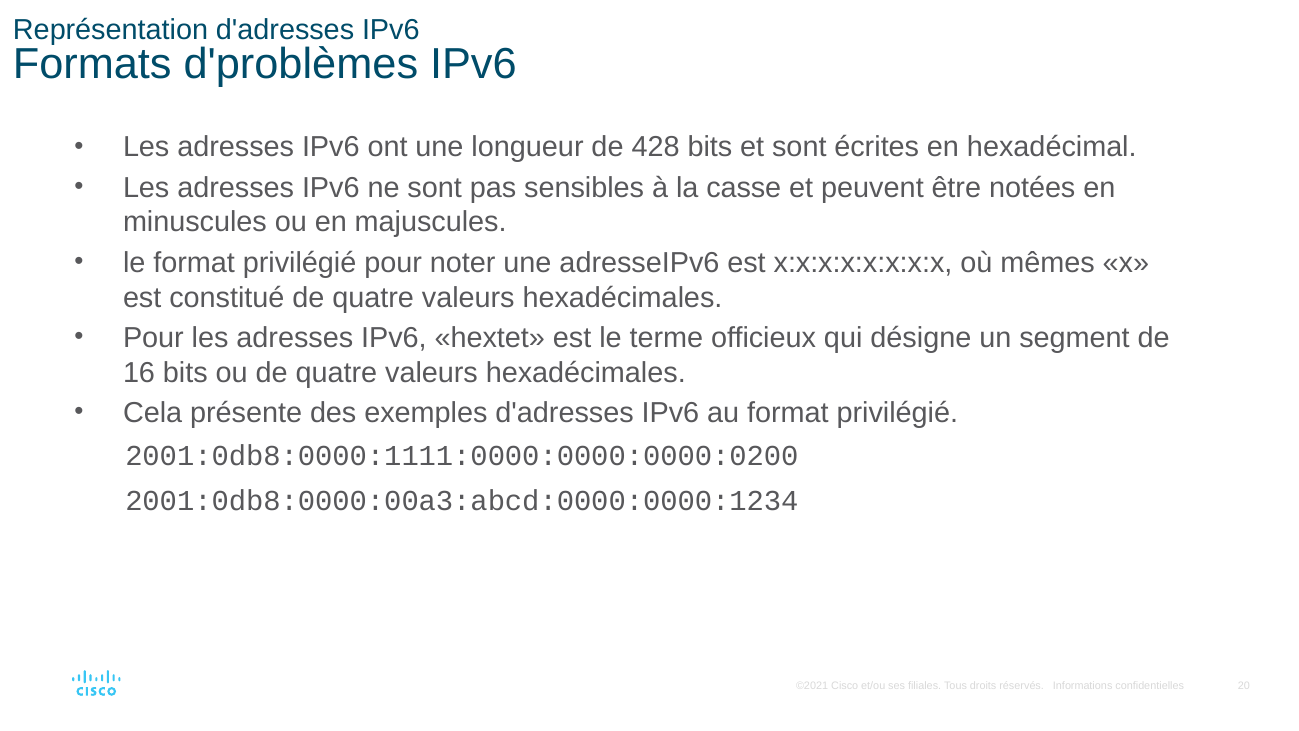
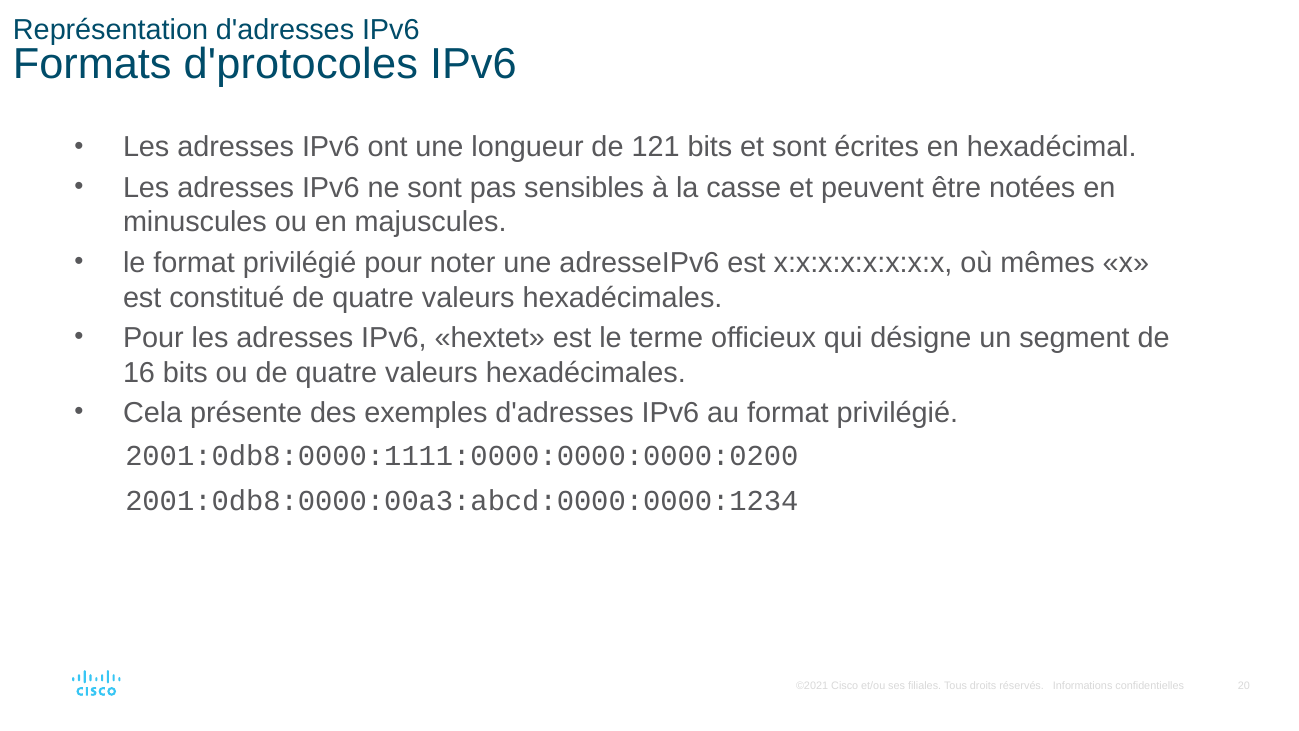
d'problèmes: d'problèmes -> d'protocoles
428: 428 -> 121
